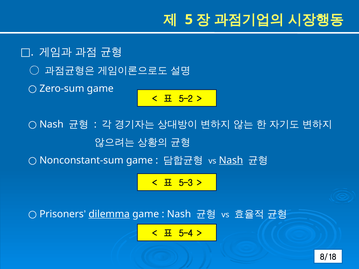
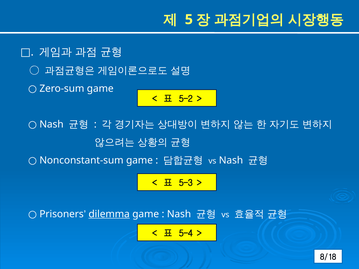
Nash at (231, 160) underline: present -> none
